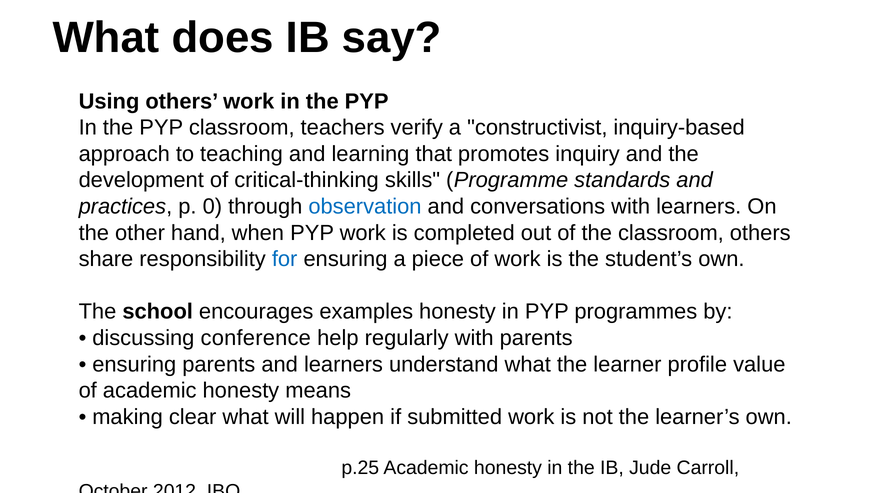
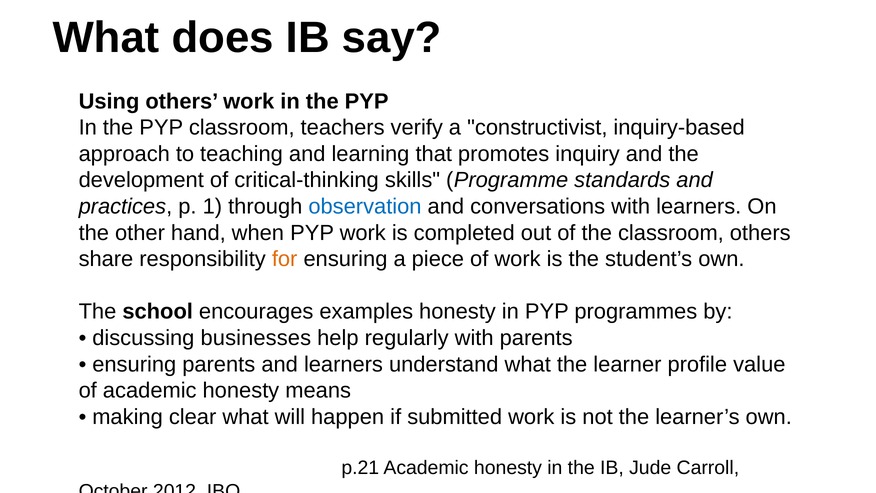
0: 0 -> 1
for colour: blue -> orange
conference: conference -> businesses
p.25: p.25 -> p.21
